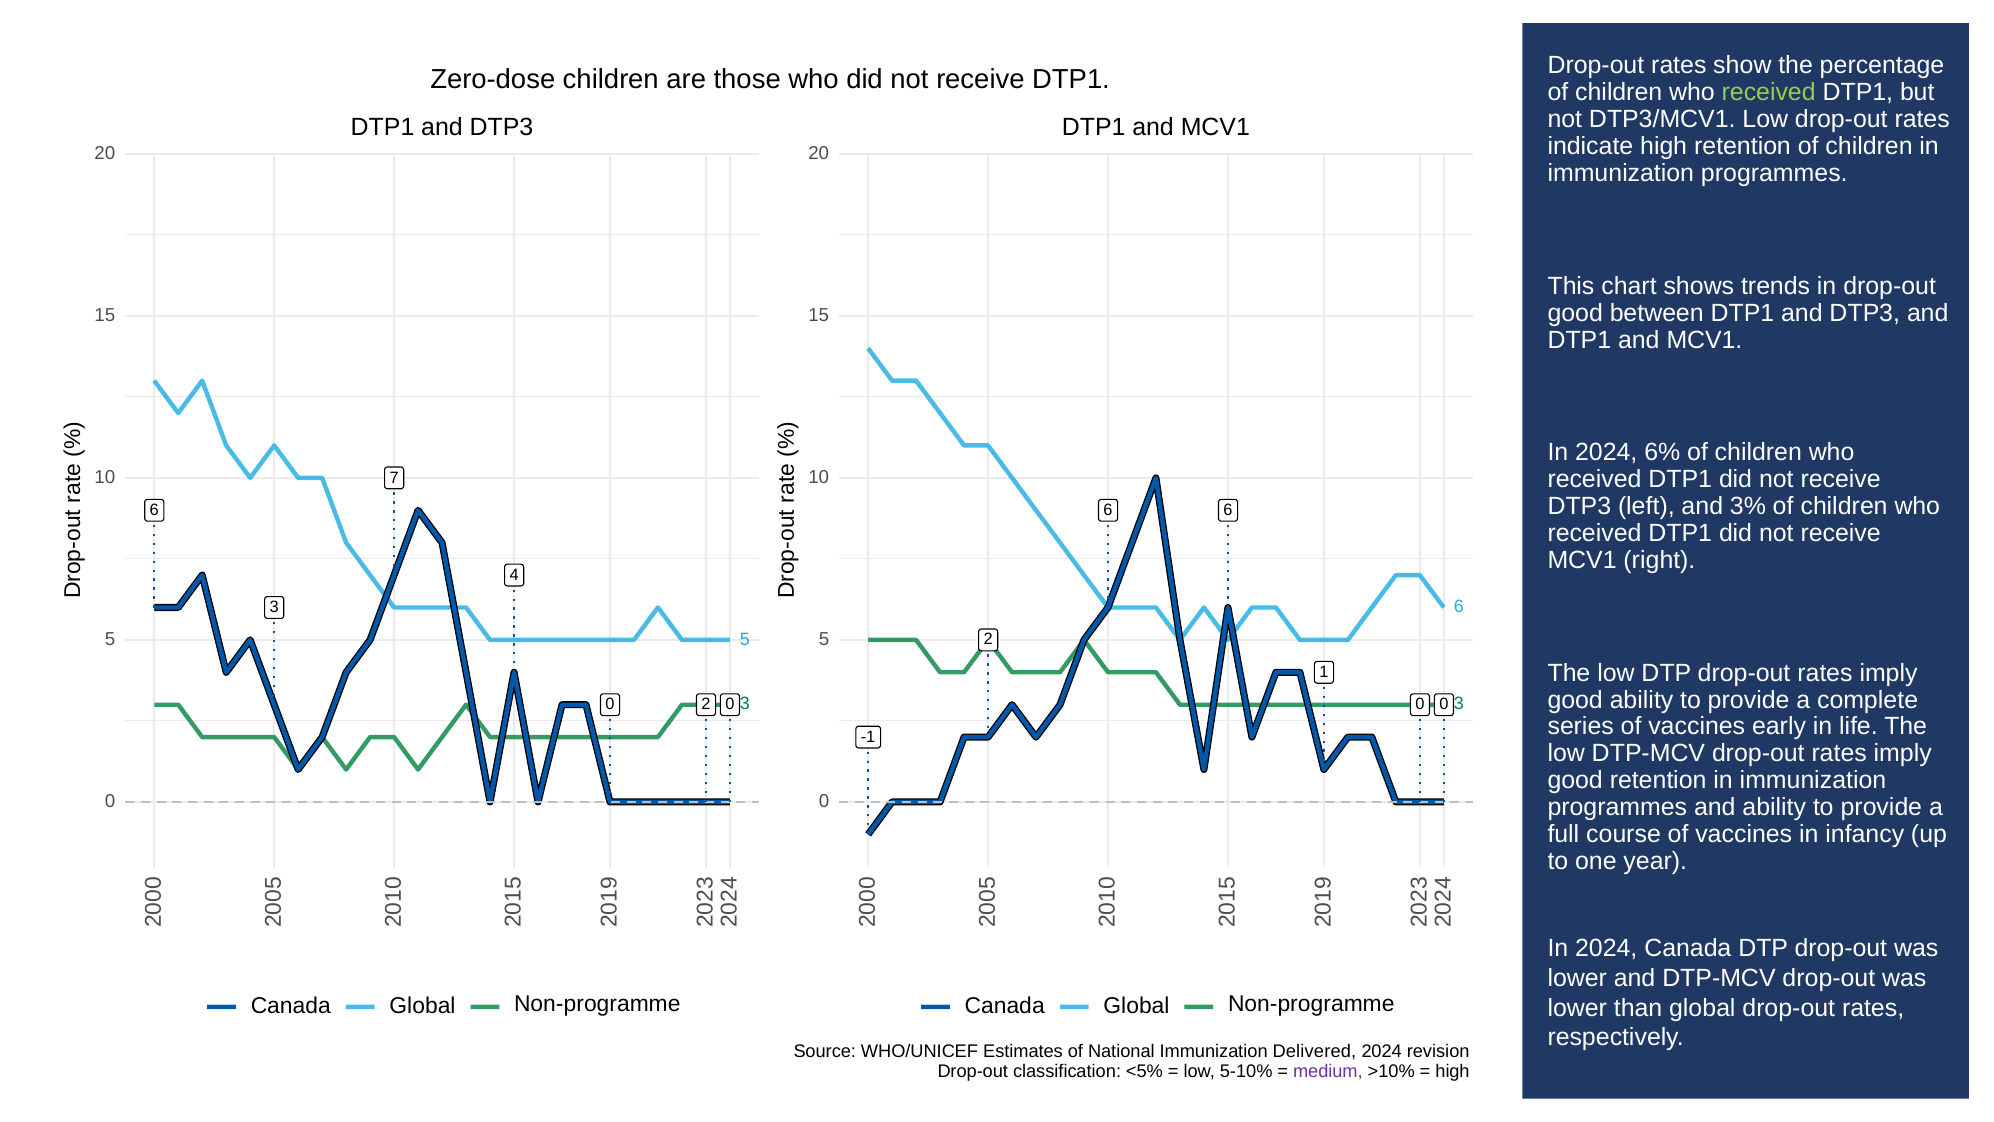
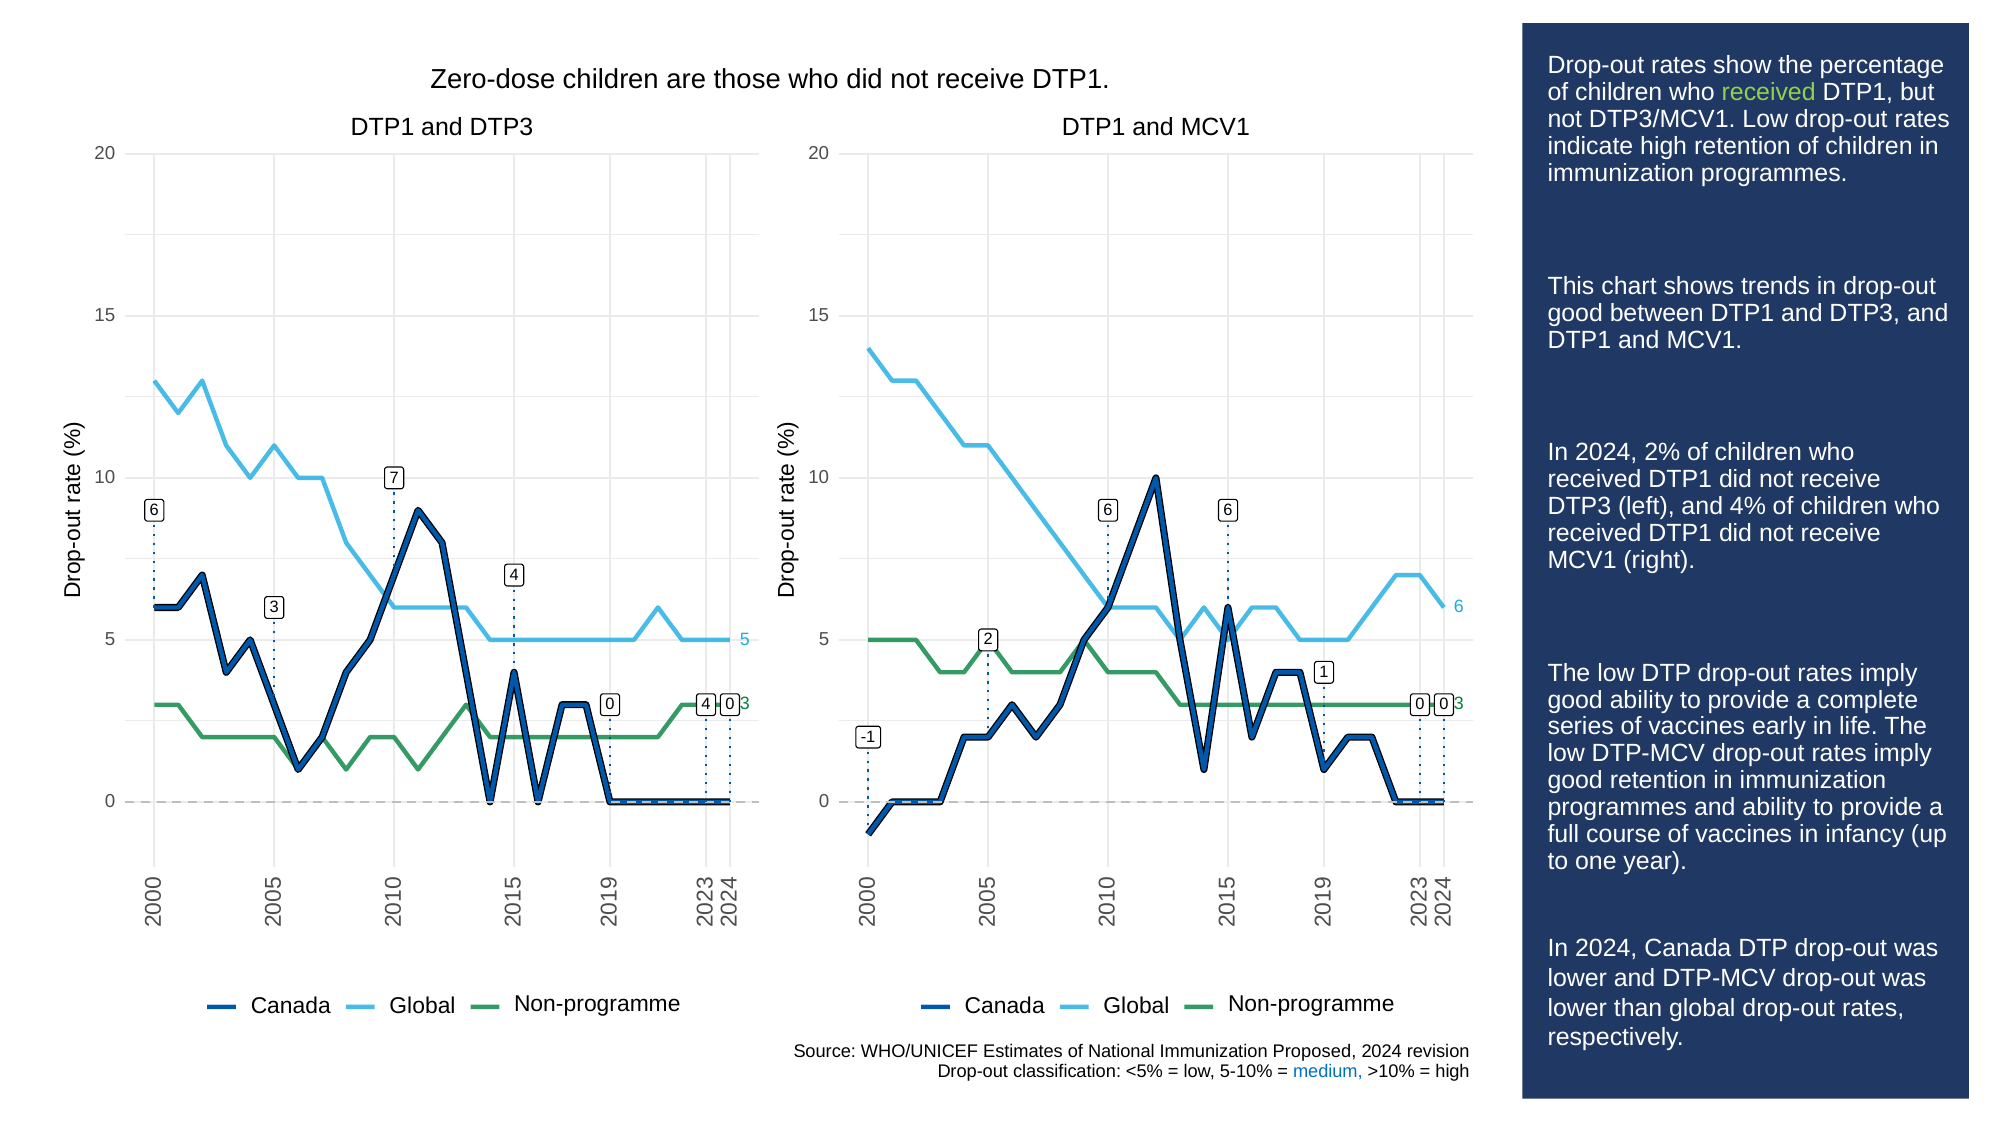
6%: 6% -> 2%
3%: 3% -> 4%
2 at (706, 704): 2 -> 4
Delivered: Delivered -> Proposed
medium colour: purple -> blue
